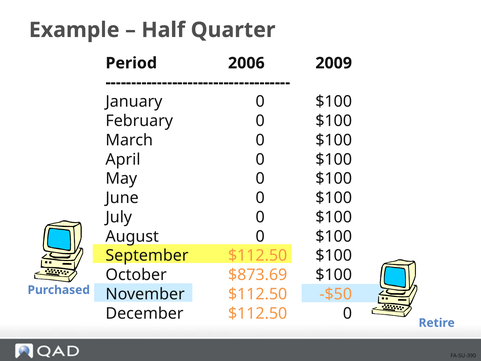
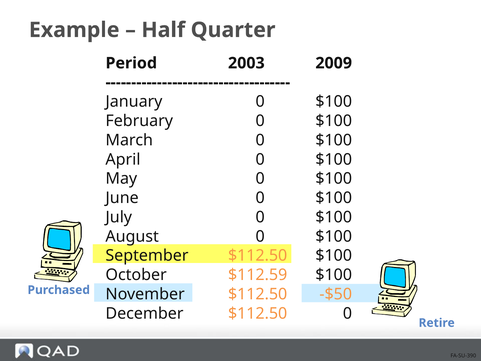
2006: 2006 -> 2003
$873.69: $873.69 -> $112.59
